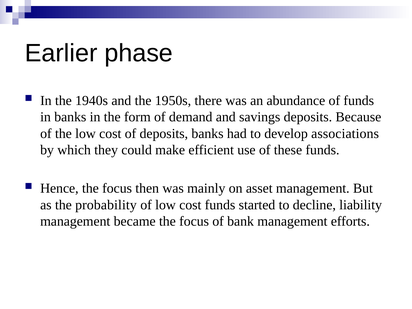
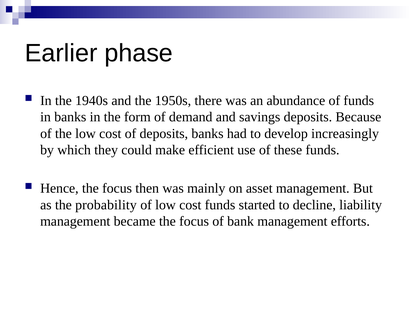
associations: associations -> increasingly
